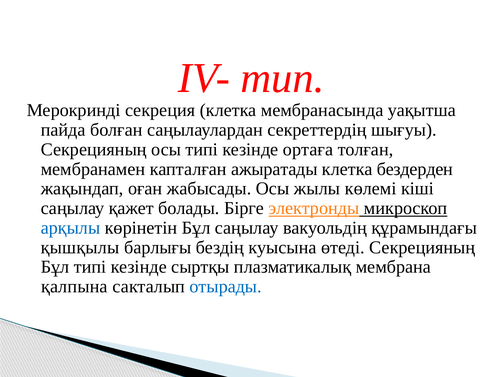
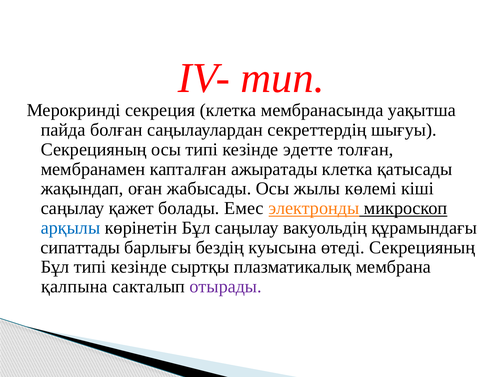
ортаға: ортаға -> эдетте
бездерден: бездерден -> қатысады
Бірге: Бірге -> Емес
қышқылы: қышқылы -> сипаттады
отырады colour: blue -> purple
